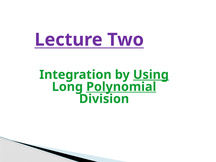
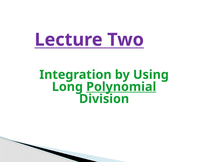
Using underline: present -> none
